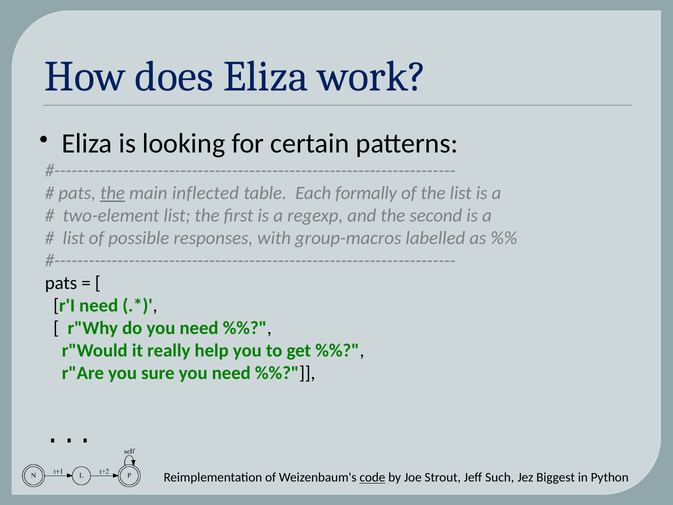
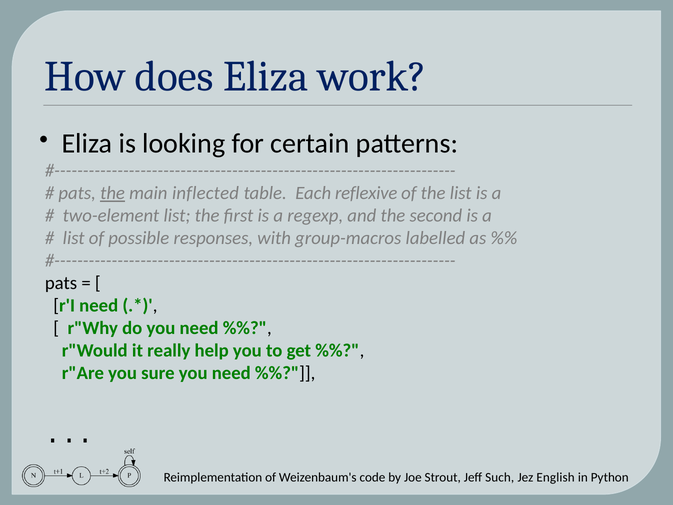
formally: formally -> reflexive
code underline: present -> none
Biggest: Biggest -> English
